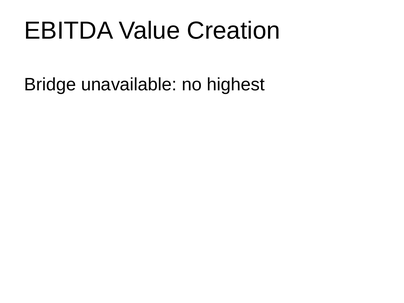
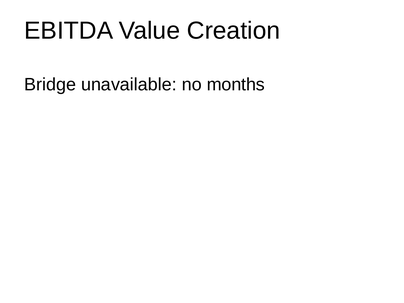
highest: highest -> months
